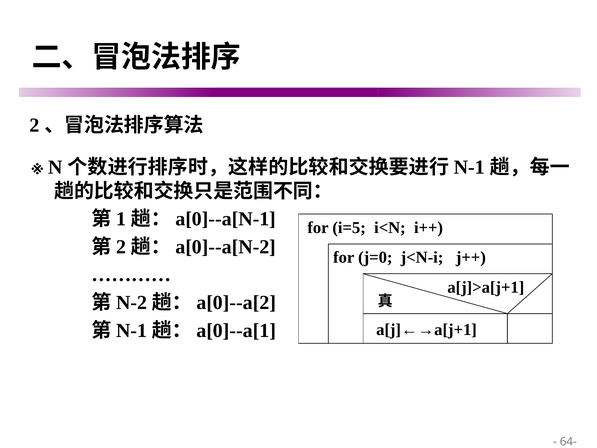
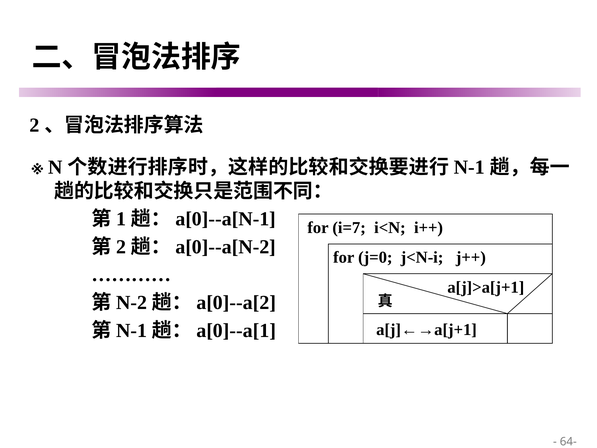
i=5: i=5 -> i=7
